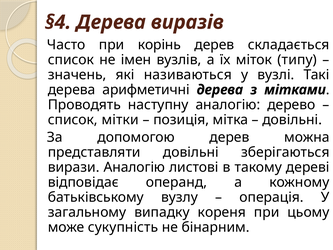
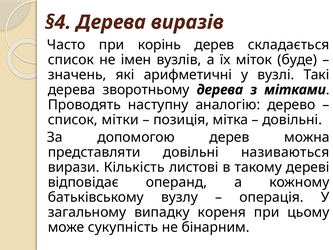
типу: типу -> буде
називаються: називаються -> арифметичні
арифметичні: арифметичні -> зворотньому
зберігаються: зберігаються -> називаються
вирази Аналогію: Аналогію -> Кількість
